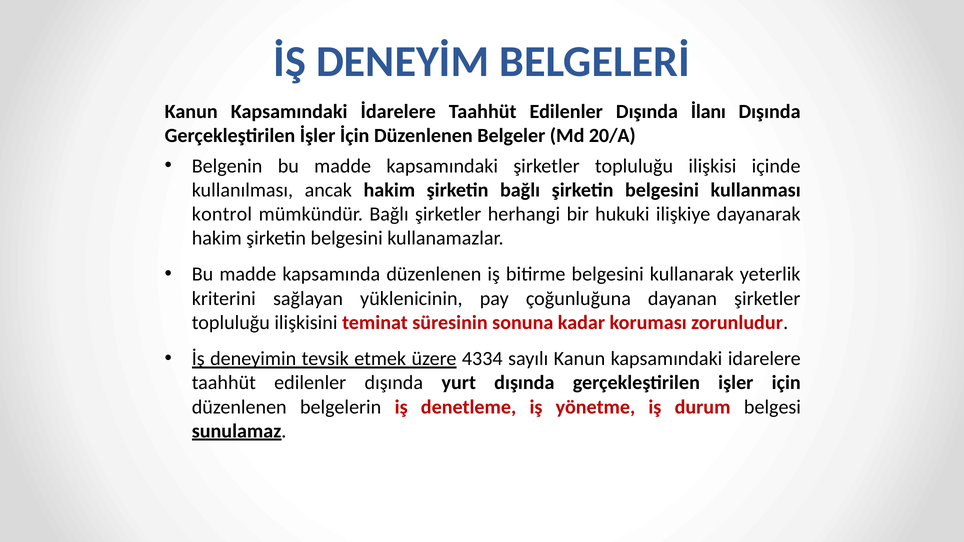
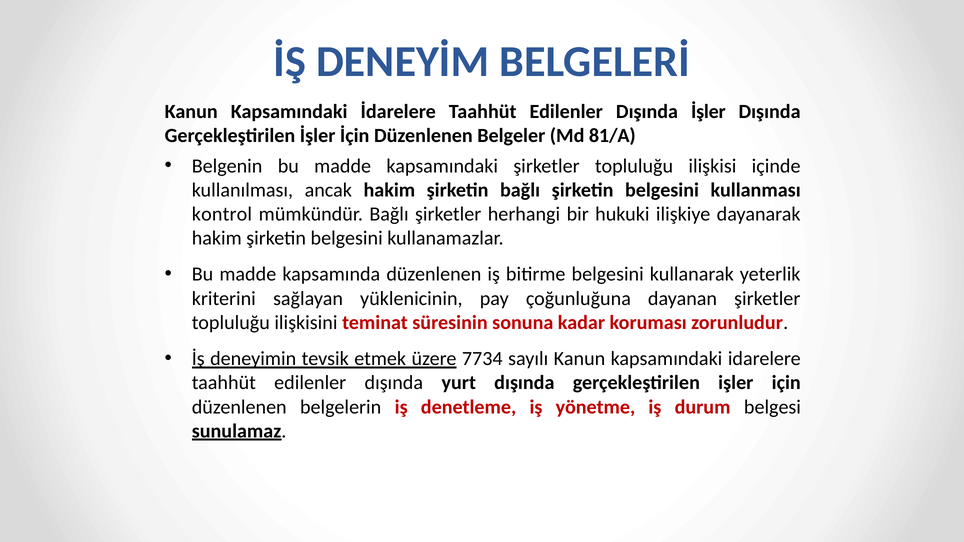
Dışında İlanı: İlanı -> İşler
20/A: 20/A -> 81/A
4334: 4334 -> 7734
